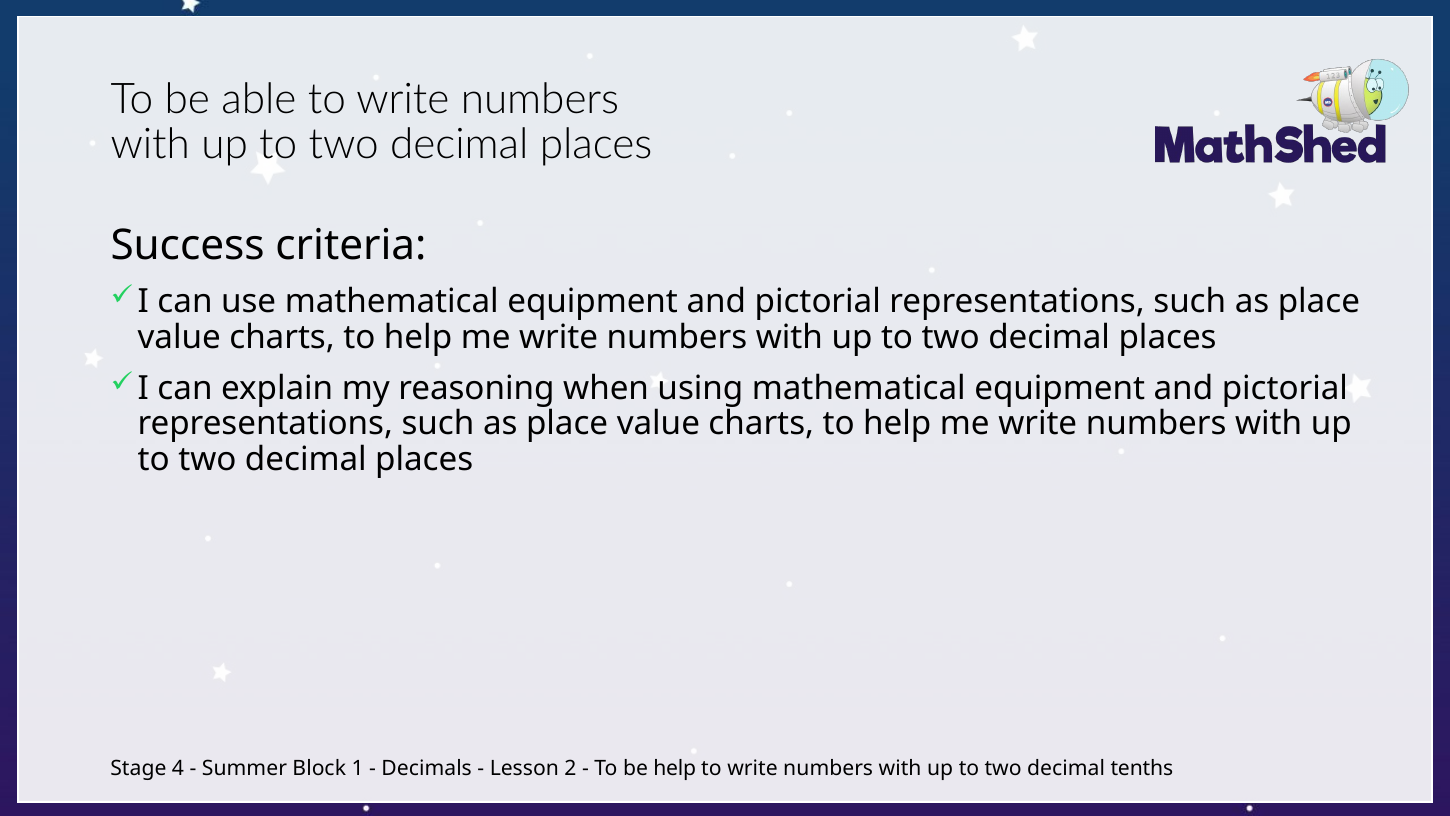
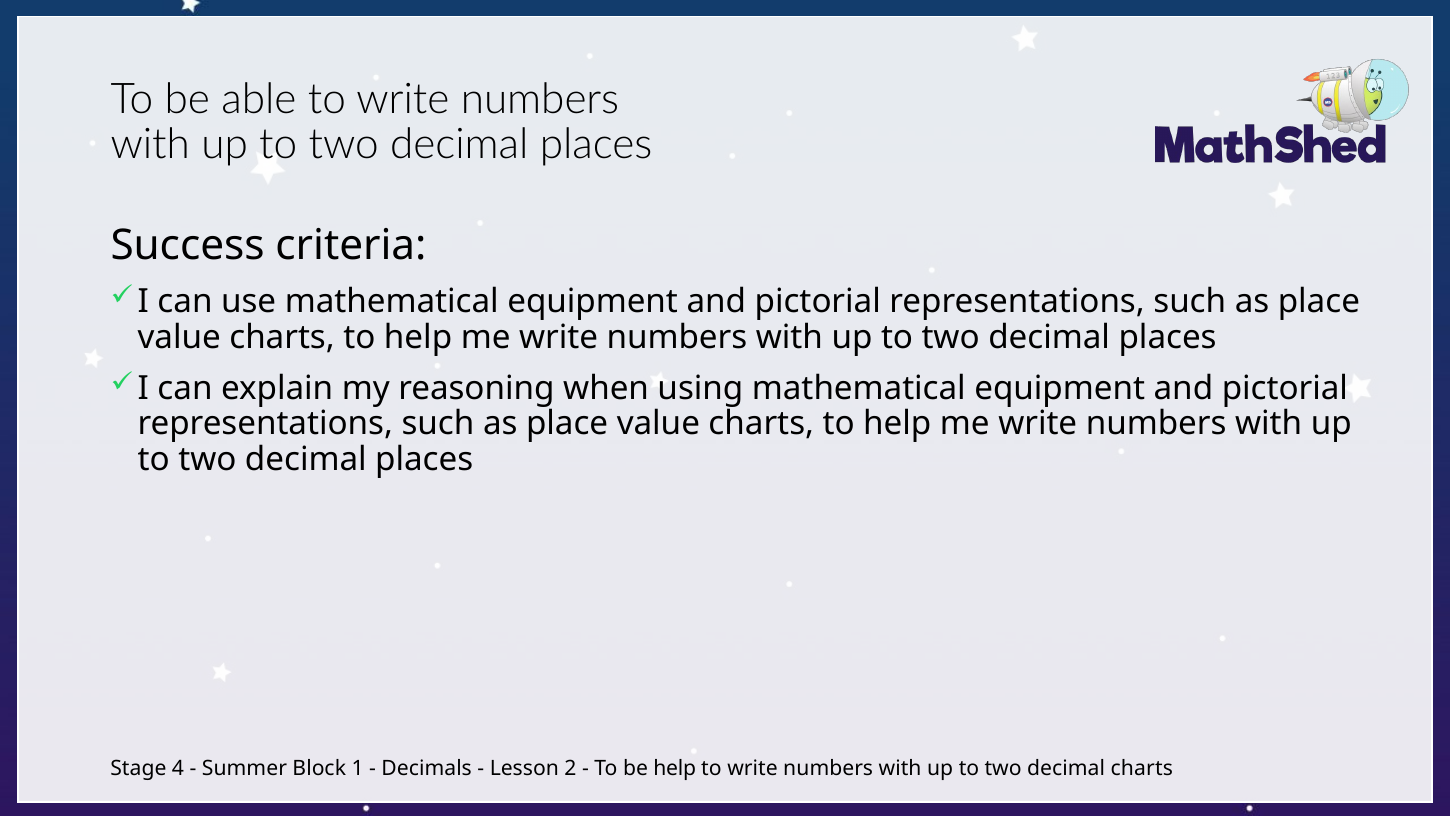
decimal tenths: tenths -> charts
